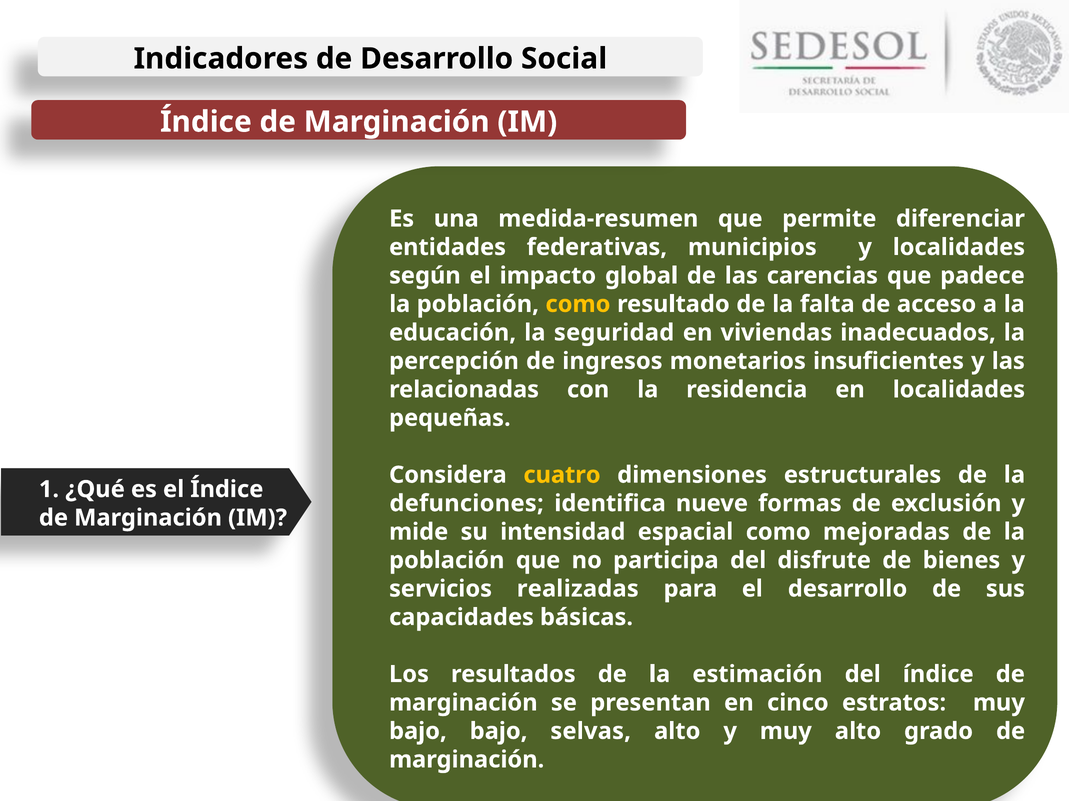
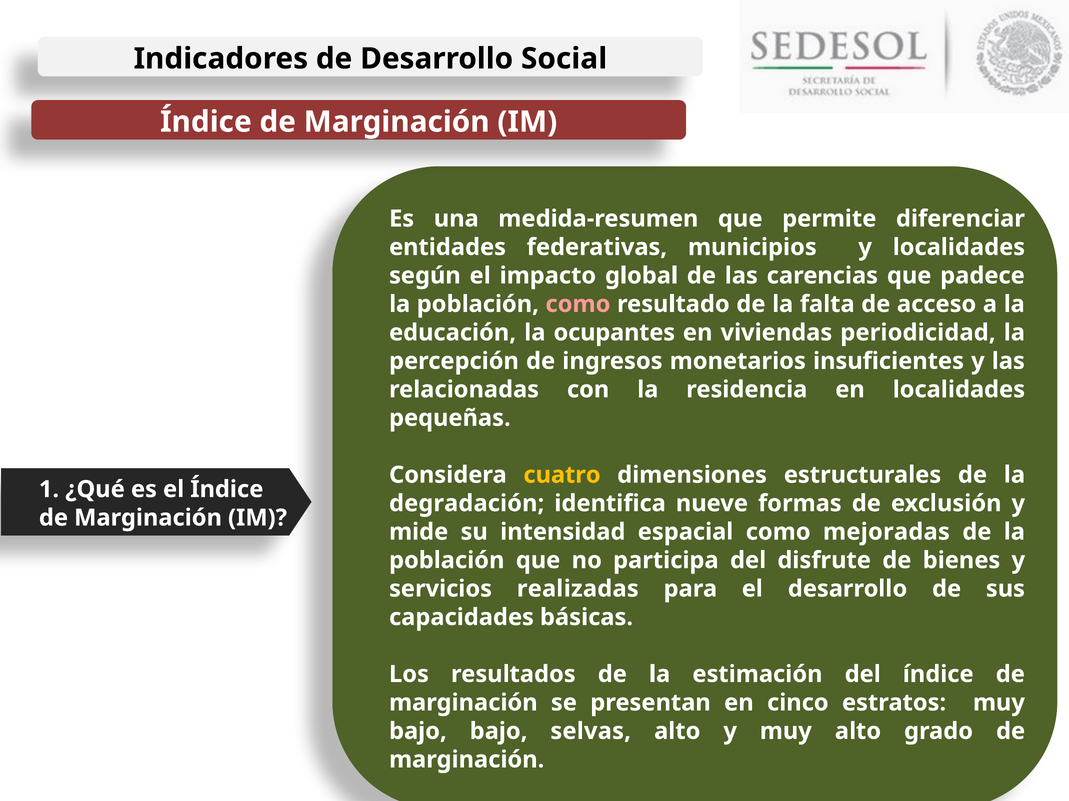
como at (578, 304) colour: yellow -> pink
seguridad: seguridad -> ocupantes
inadecuados: inadecuados -> periodicidad
defunciones: defunciones -> degradación
